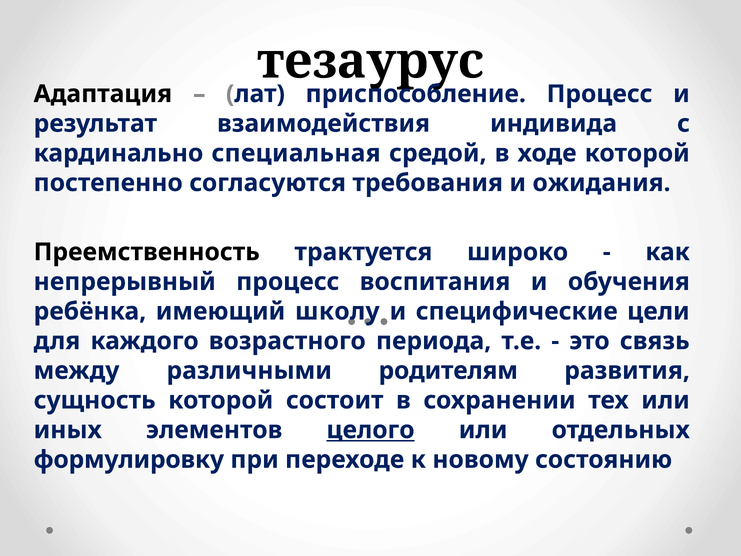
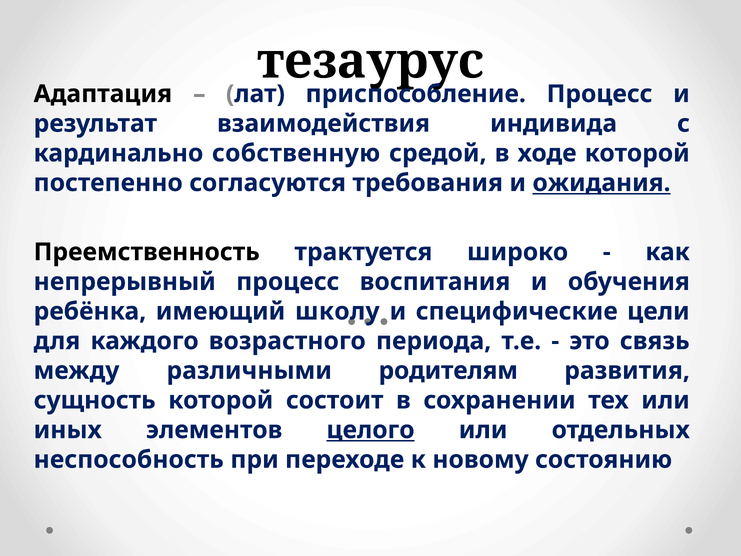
специальная: специальная -> собственную
ожидания underline: none -> present
формулировку: формулировку -> неспособность
